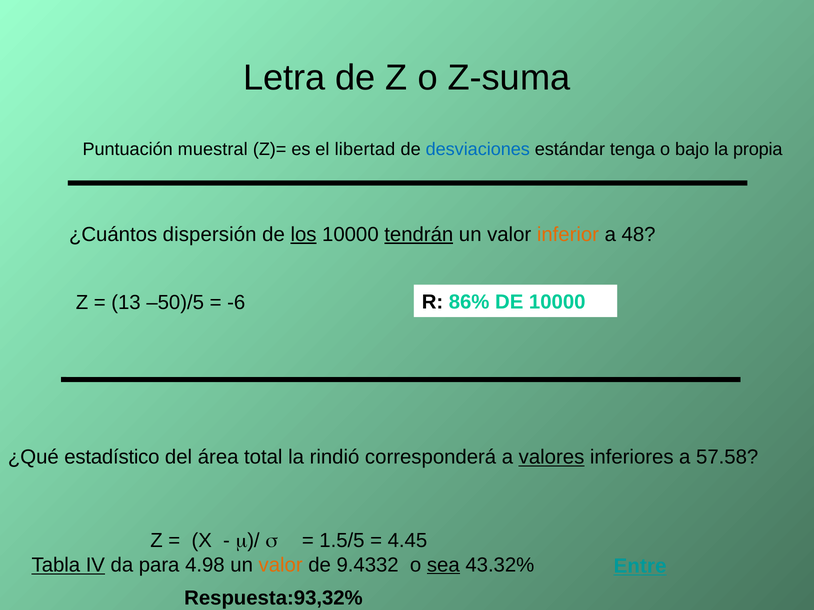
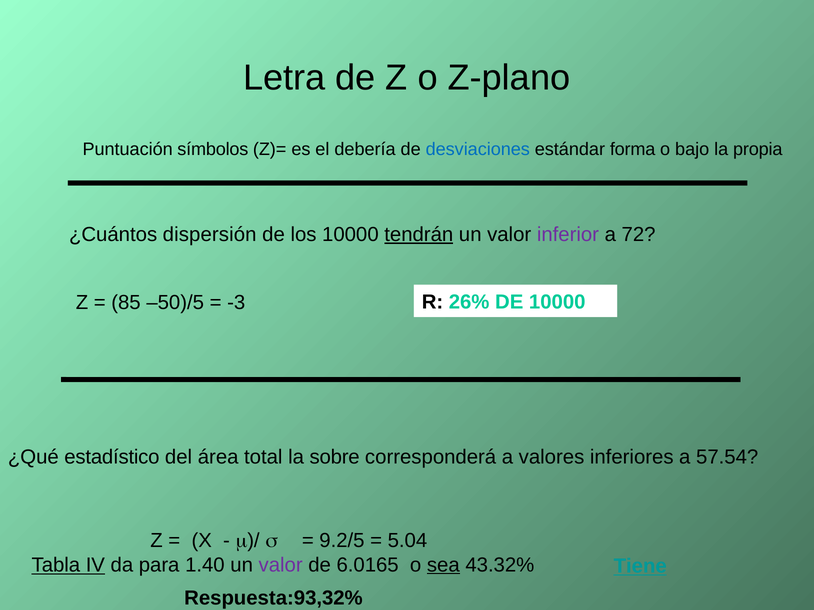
Z-suma: Z-suma -> Z-plano
muestral: muestral -> símbolos
libertad: libertad -> debería
tenga: tenga -> forma
los underline: present -> none
inferior colour: orange -> purple
48: 48 -> 72
86%: 86% -> 26%
13: 13 -> 85
-6: -6 -> -3
rindió: rindió -> sobre
valores underline: present -> none
57.58: 57.58 -> 57.54
1.5/5: 1.5/5 -> 9.2/5
4.45: 4.45 -> 5.04
4.98: 4.98 -> 1.40
valor at (281, 565) colour: orange -> purple
9.4332: 9.4332 -> 6.0165
Entre: Entre -> Tiene
